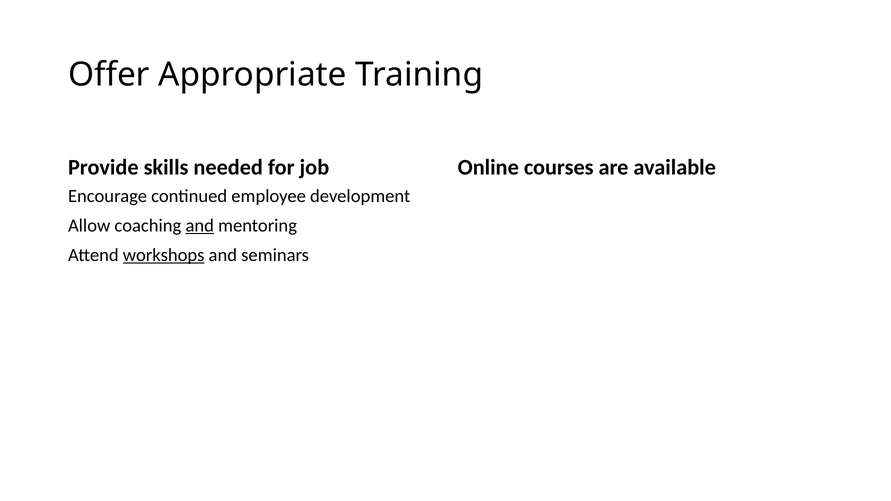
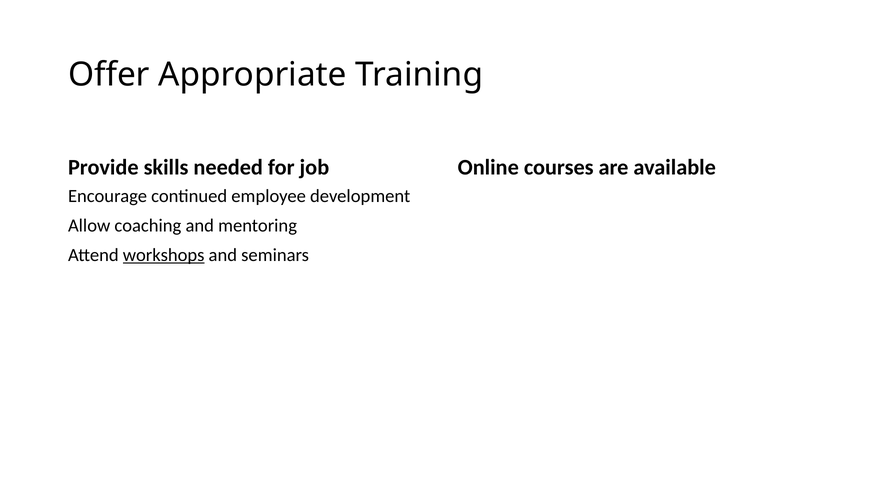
and at (200, 226) underline: present -> none
